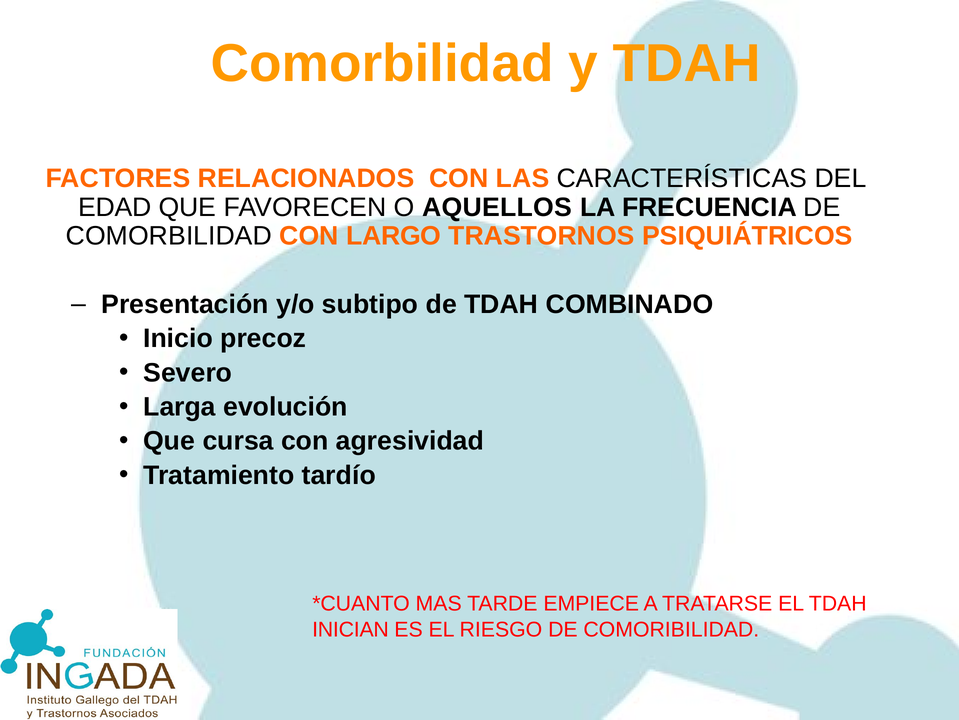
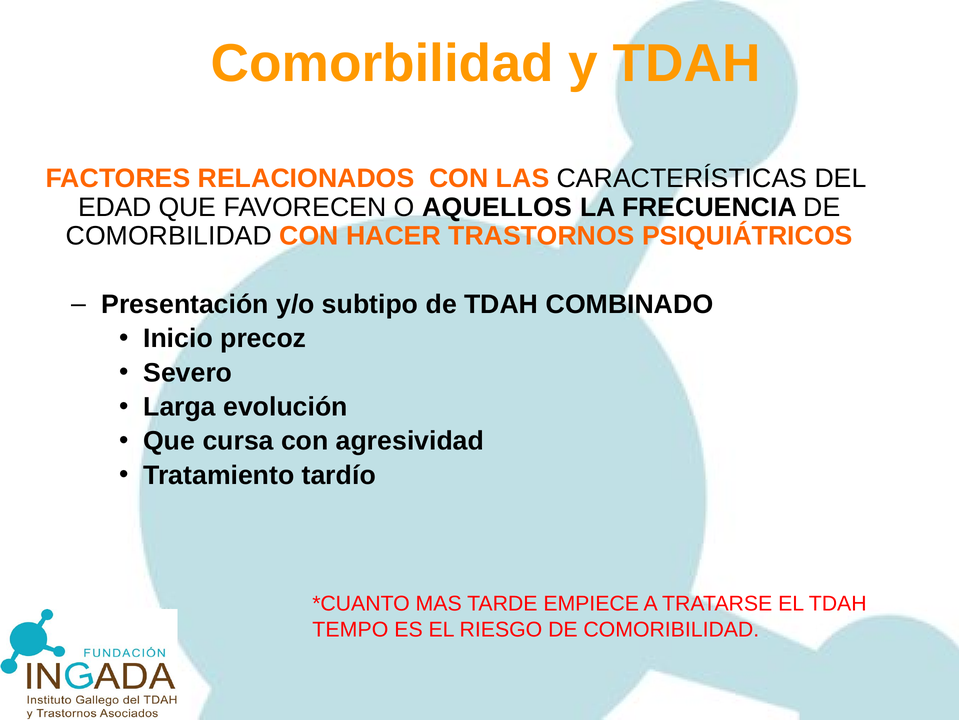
LARGO: LARGO -> HACER
INICIAN: INICIAN -> TEMPO
